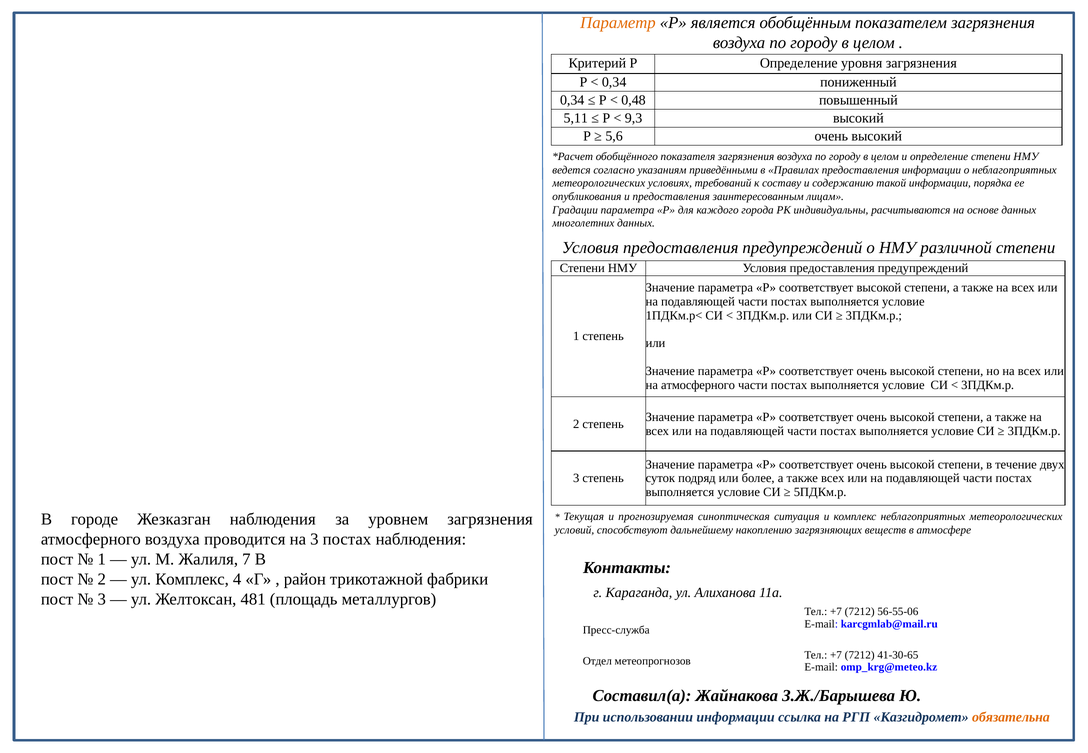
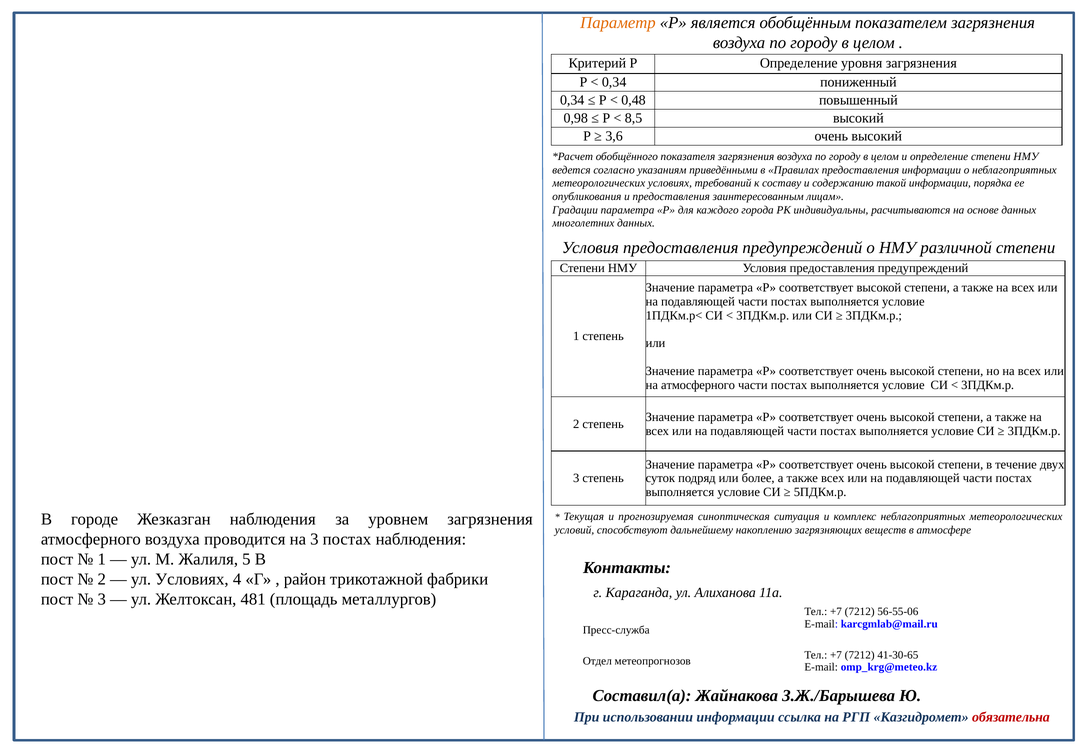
5,11: 5,11 -> 0,98
9,3: 9,3 -> 8,5
5,6: 5,6 -> 3,6
7: 7 -> 5
ул Комплекс: Комплекс -> Условиях
обязательна colour: orange -> red
